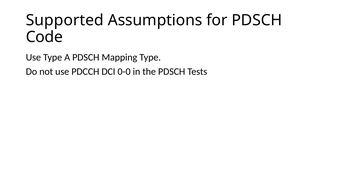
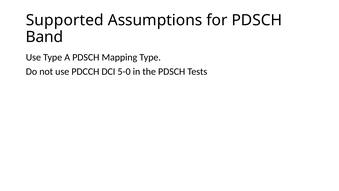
Code: Code -> Band
0-0: 0-0 -> 5-0
